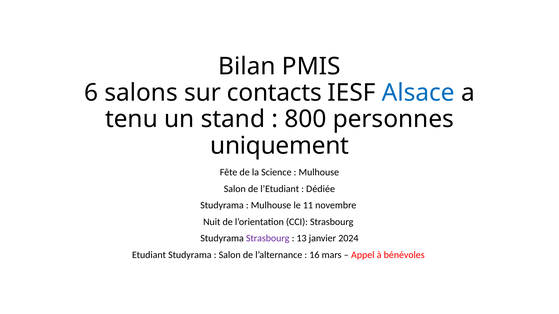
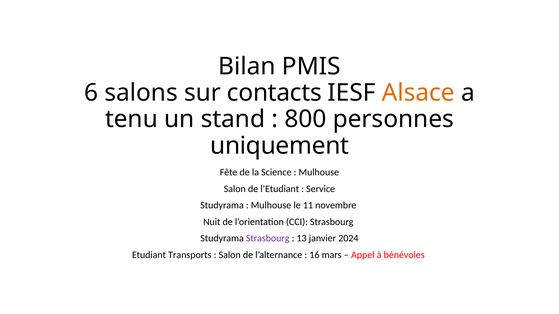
Alsace colour: blue -> orange
Dédiée: Dédiée -> Service
Etudiant Studyrama: Studyrama -> Transports
